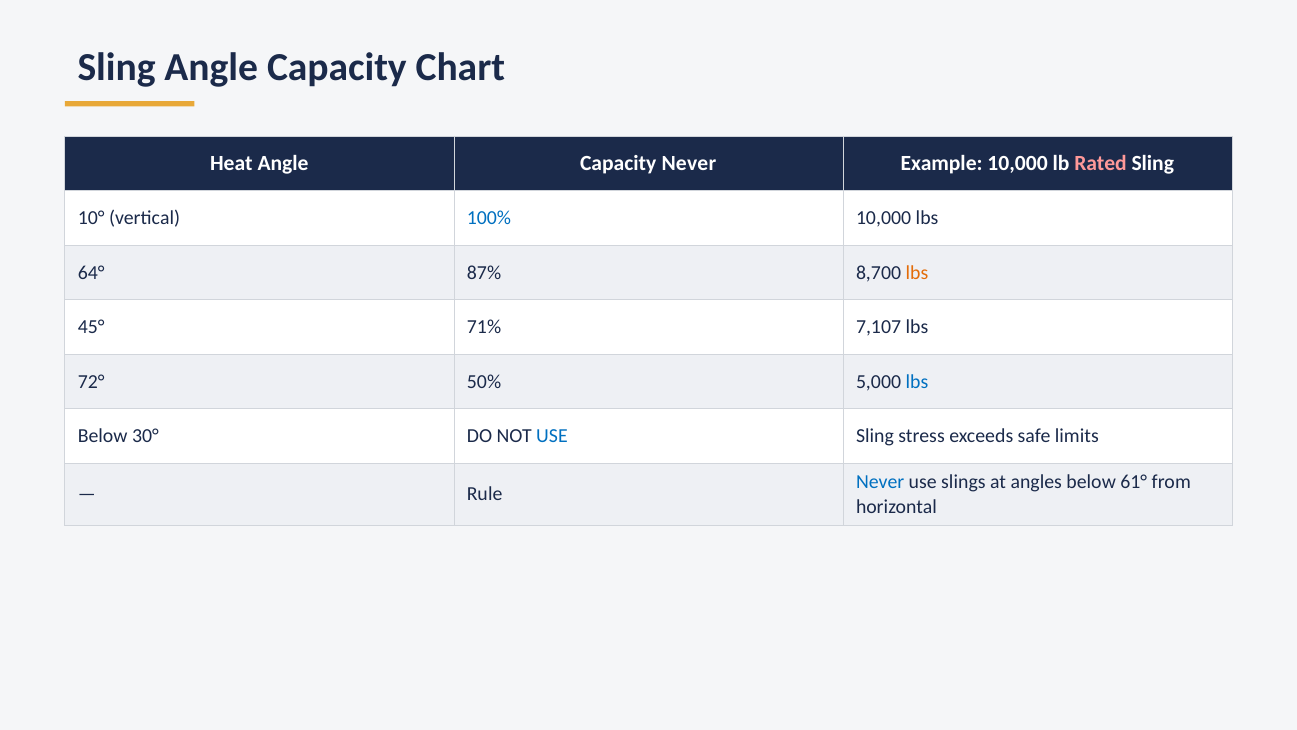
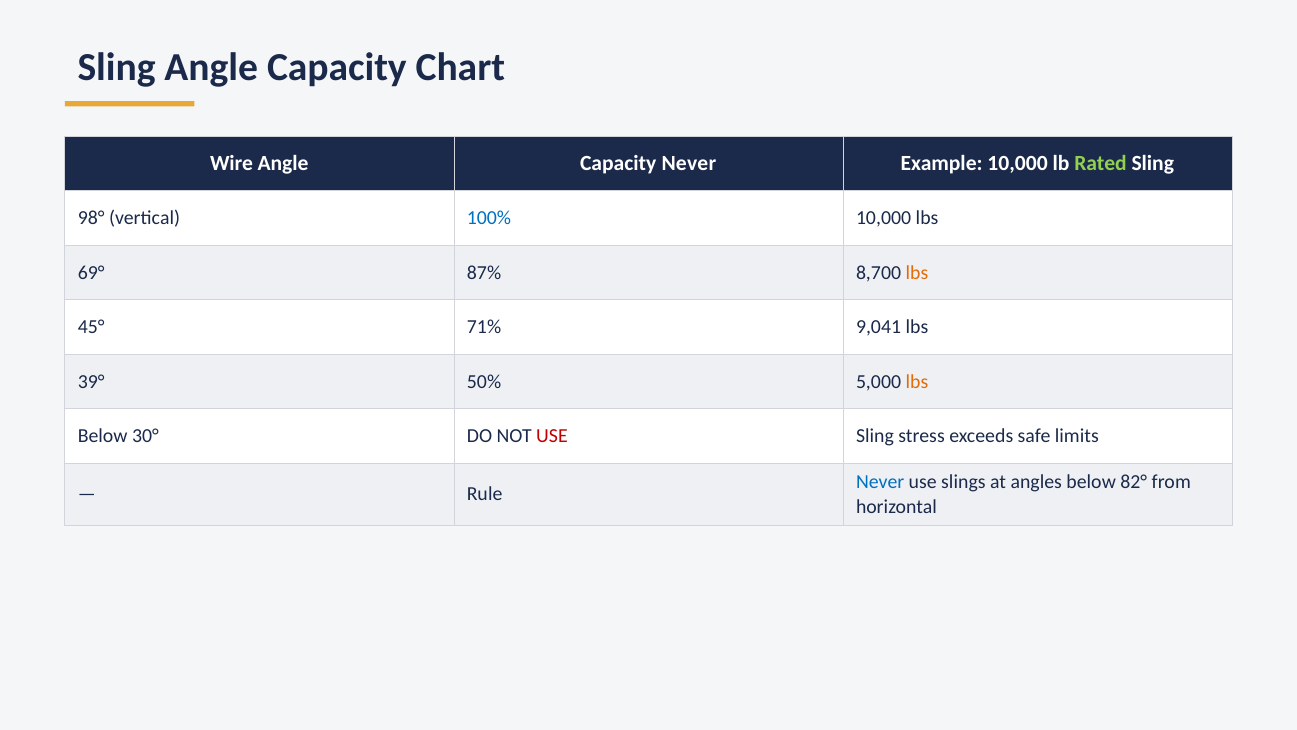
Heat: Heat -> Wire
Rated colour: pink -> light green
10°: 10° -> 98°
64°: 64° -> 69°
7,107: 7,107 -> 9,041
72°: 72° -> 39°
lbs at (917, 381) colour: blue -> orange
USE at (552, 436) colour: blue -> red
61°: 61° -> 82°
